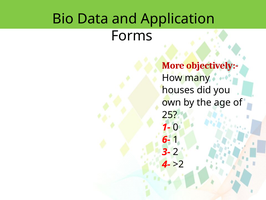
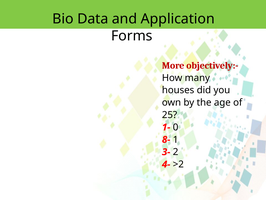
6-: 6- -> 8-
